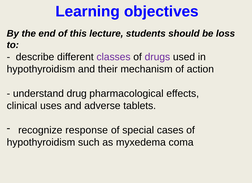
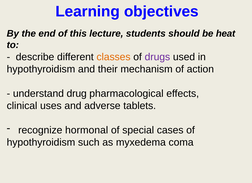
loss: loss -> heat
classes colour: purple -> orange
response: response -> hormonal
